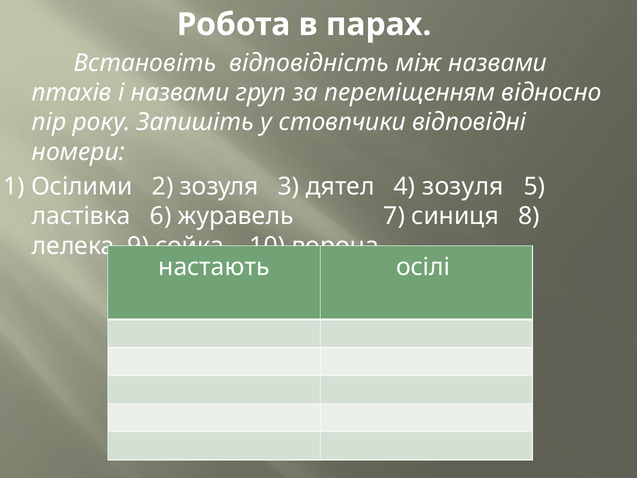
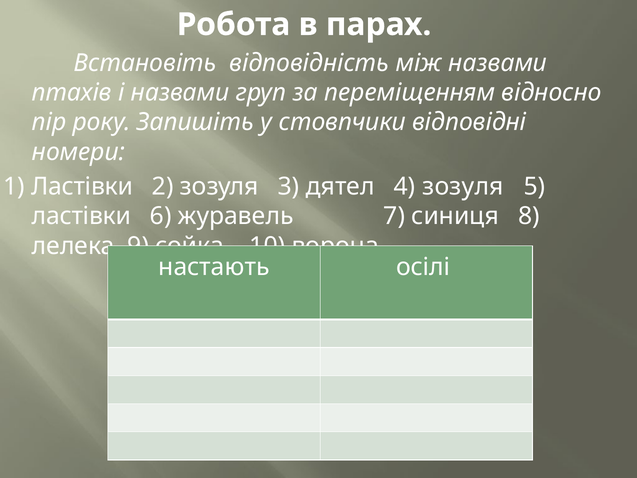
1 Осілими: Осілими -> Ластівки
ластівка at (81, 216): ластівка -> ластівки
